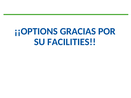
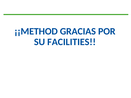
¡¡OPTIONS: ¡¡OPTIONS -> ¡¡METHOD
